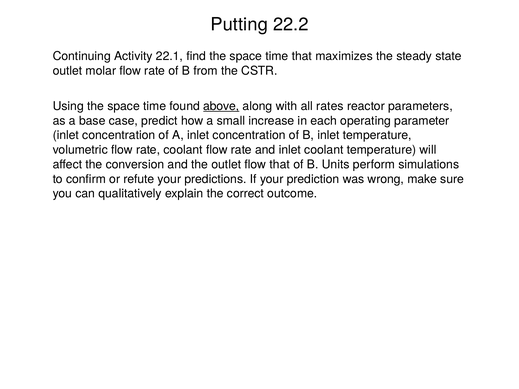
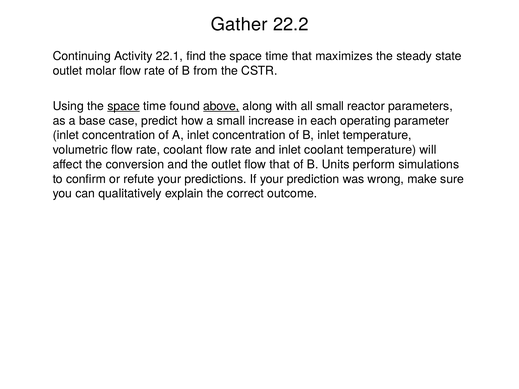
Putting: Putting -> Gather
space at (124, 106) underline: none -> present
all rates: rates -> small
